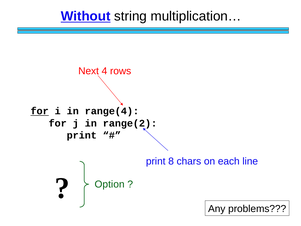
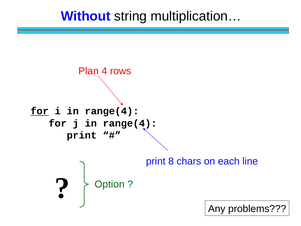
Without underline: present -> none
Next: Next -> Plan
j in range(2: range(2 -> range(4
